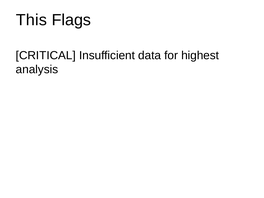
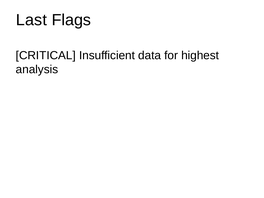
This: This -> Last
